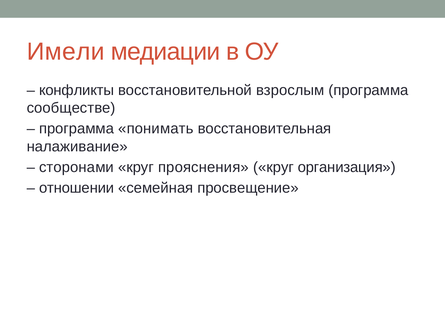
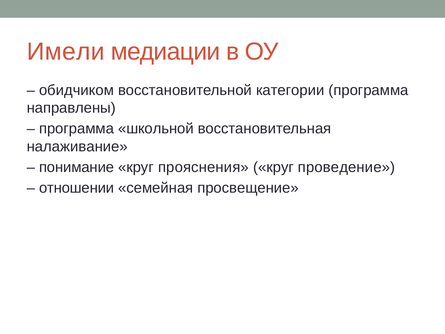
конфликты: конфликты -> обидчиком
взрослым: взрослым -> категории
сообществе: сообществе -> направлены
понимать: понимать -> школьной
сторонами: сторонами -> понимание
организация: организация -> проведение
